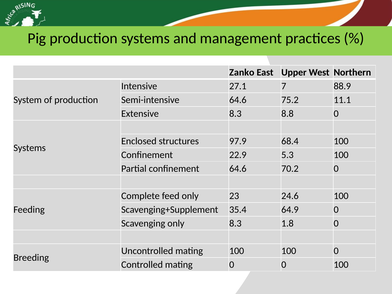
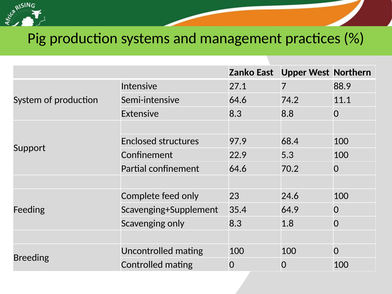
75.2: 75.2 -> 74.2
Systems at (30, 148): Systems -> Support
